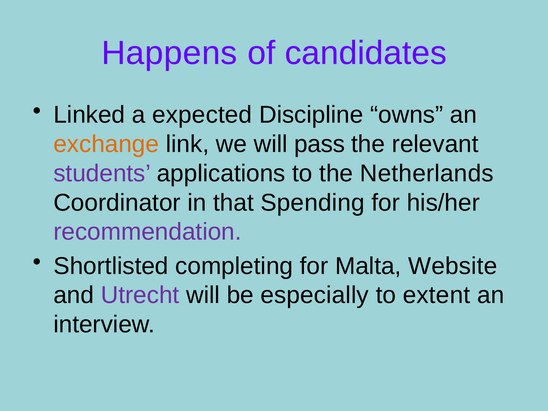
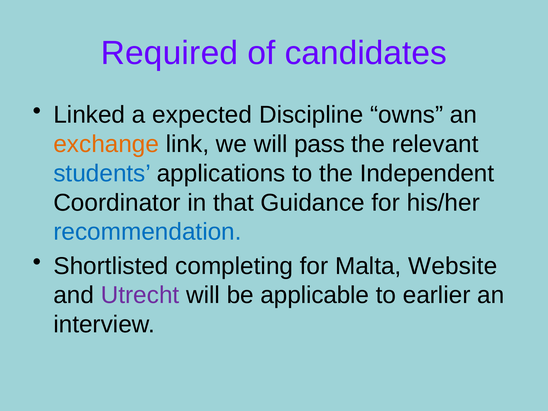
Happens: Happens -> Required
students colour: purple -> blue
Netherlands: Netherlands -> Independent
Spending: Spending -> Guidance
recommendation colour: purple -> blue
especially: especially -> applicable
extent: extent -> earlier
